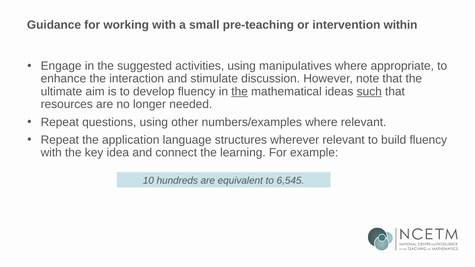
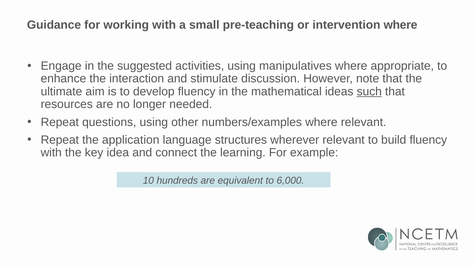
intervention within: within -> where
the at (240, 92) underline: present -> none
6,545: 6,545 -> 6,000
